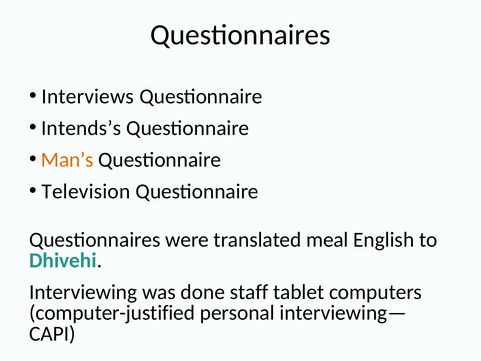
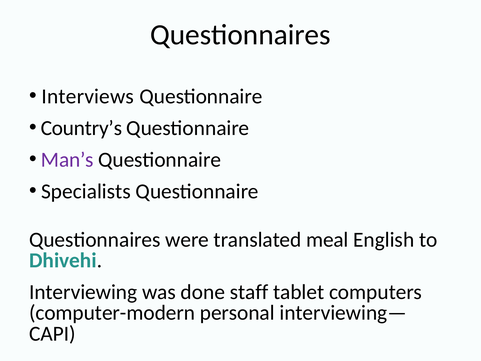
Intends’s: Intends’s -> Country’s
Man’s colour: orange -> purple
Television: Television -> Specialists
computer-justified: computer-justified -> computer-modern
